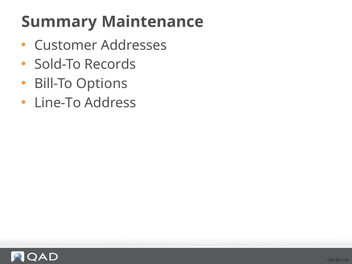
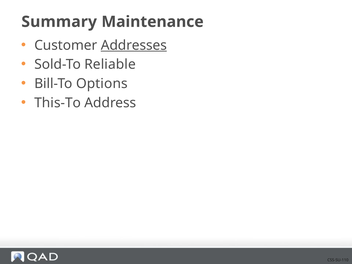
Addresses underline: none -> present
Records: Records -> Reliable
Line-To: Line-To -> This-To
